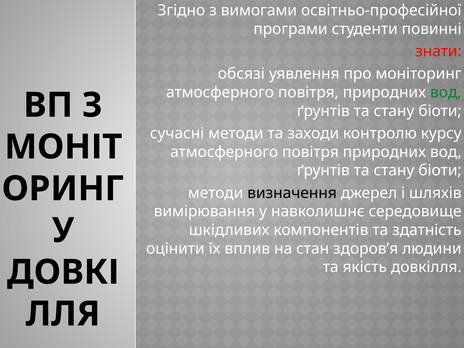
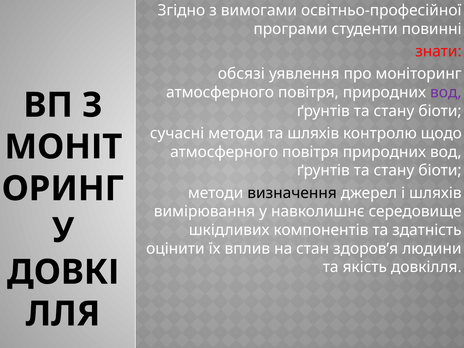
вод at (446, 92) colour: green -> purple
та заходи: заходи -> шляхів
курсу: курсу -> щодо
